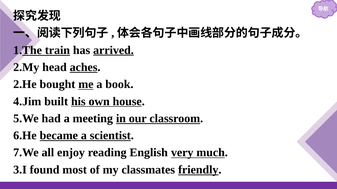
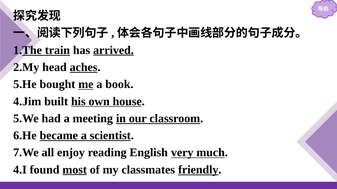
2.He: 2.He -> 5.He
3.I: 3.I -> 4.I
most underline: none -> present
